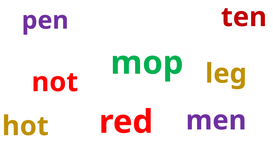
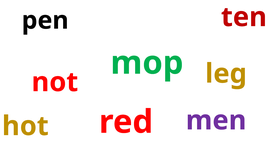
pen colour: purple -> black
